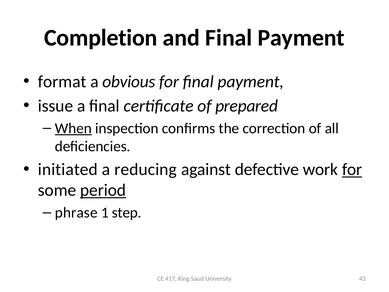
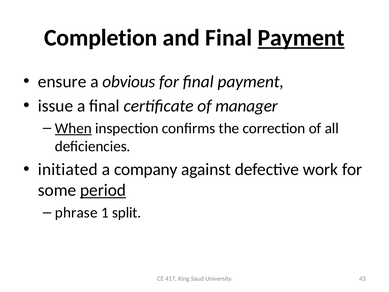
Payment at (301, 38) underline: none -> present
format: format -> ensure
prepared: prepared -> manager
reducing: reducing -> company
for at (352, 169) underline: present -> none
step: step -> split
